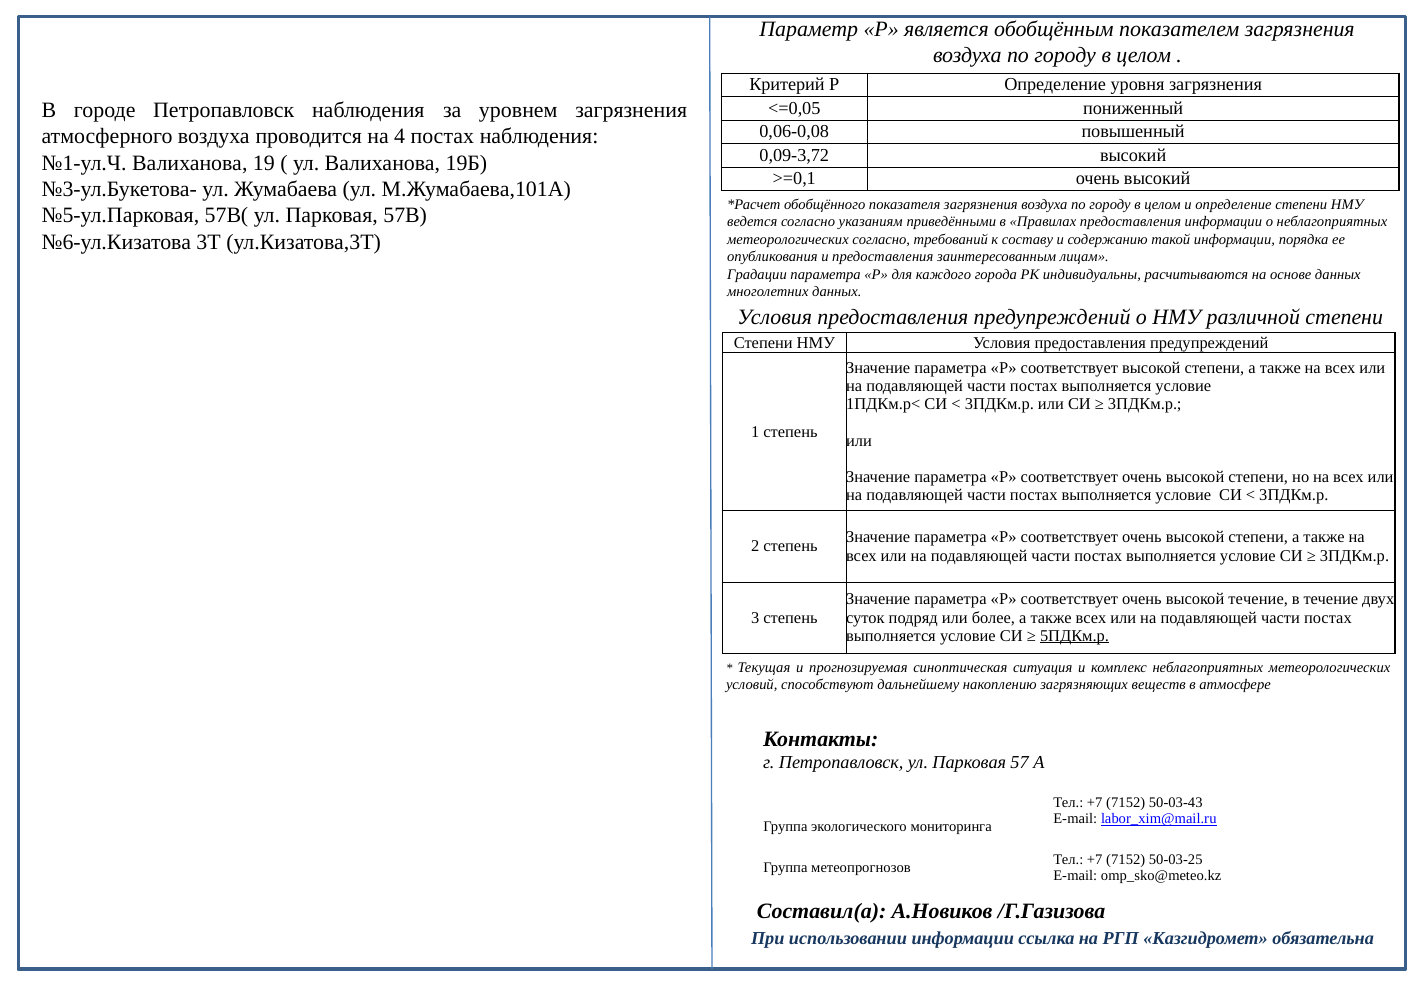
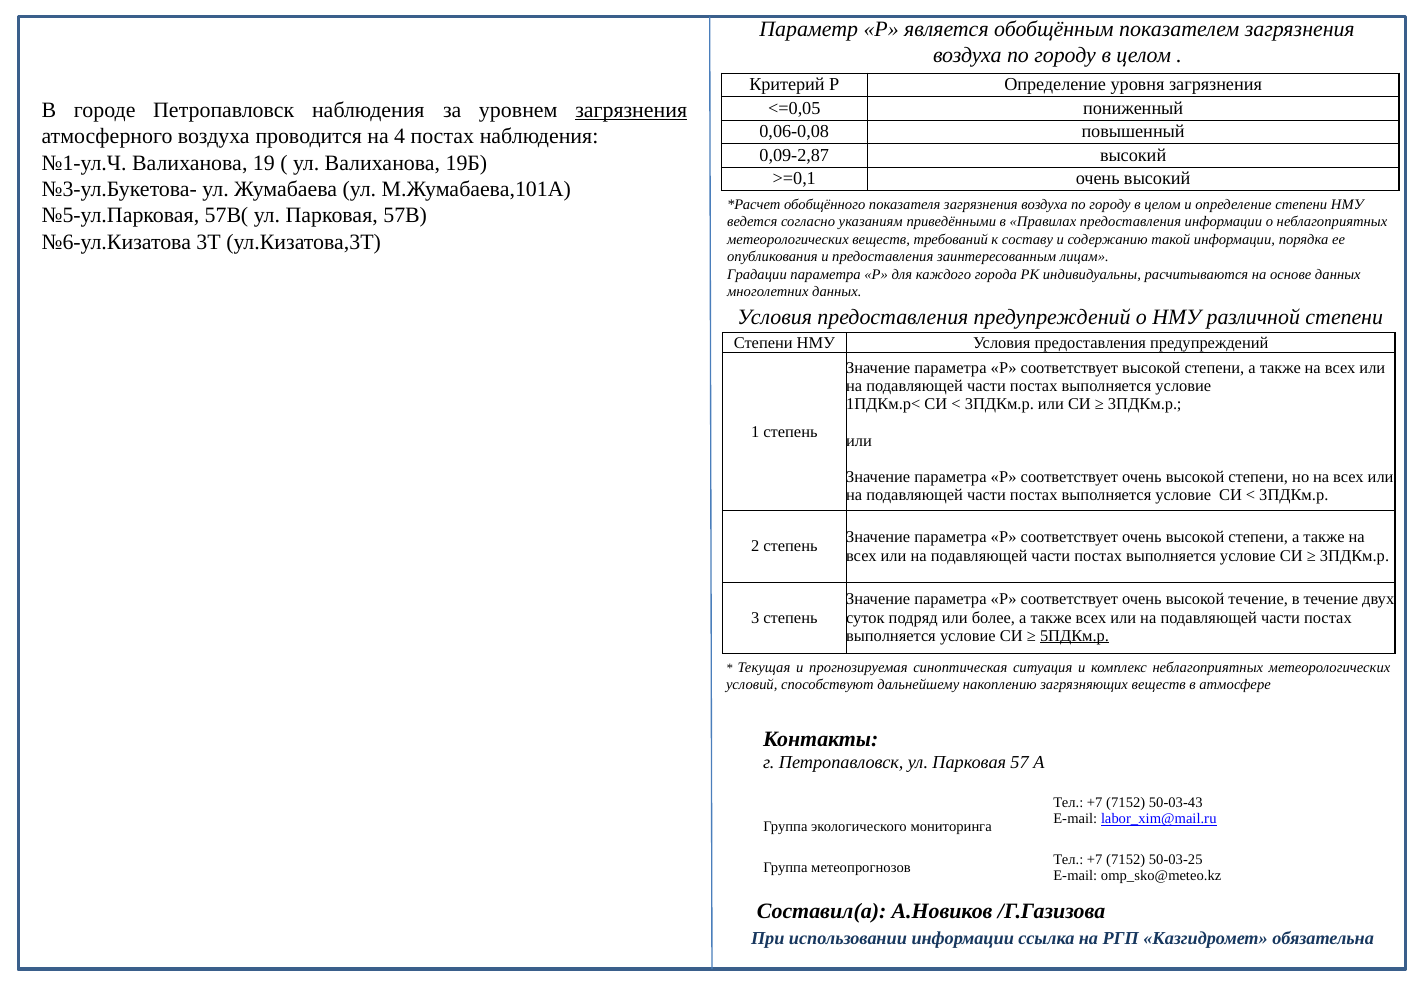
загрязнения at (631, 110) underline: none -> present
0,09-3,72: 0,09-3,72 -> 0,09-2,87
метеорологических согласно: согласно -> веществ
